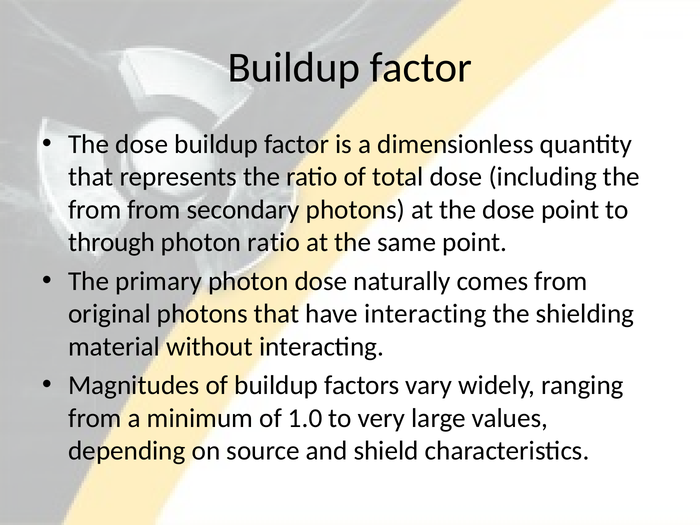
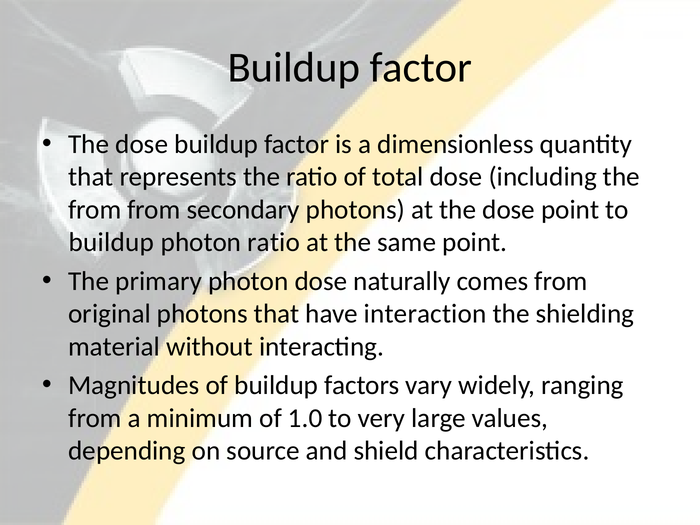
through at (112, 242): through -> buildup
have interacting: interacting -> interaction
